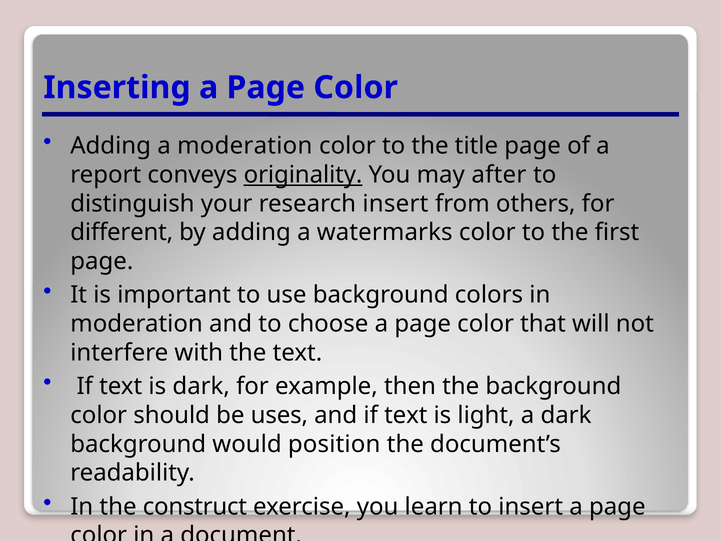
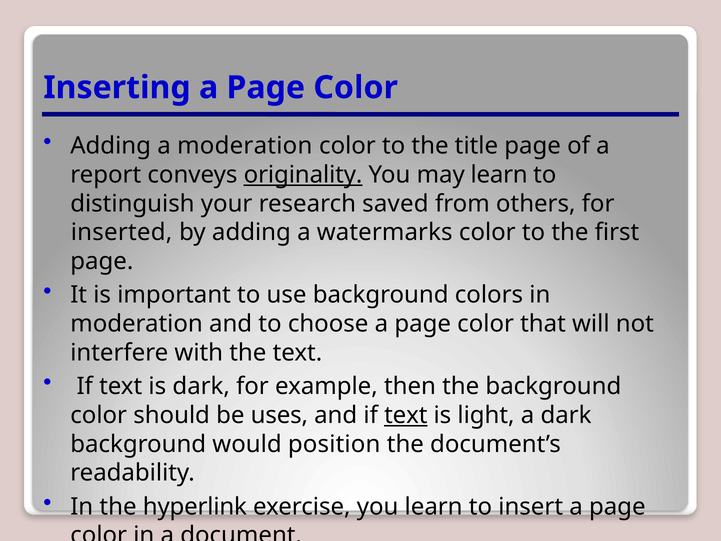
may after: after -> learn
research insert: insert -> saved
different: different -> inserted
text at (406, 415) underline: none -> present
construct: construct -> hyperlink
